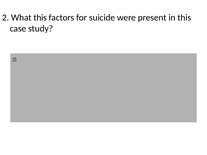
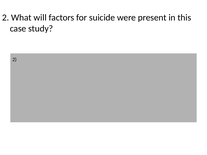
What this: this -> will
